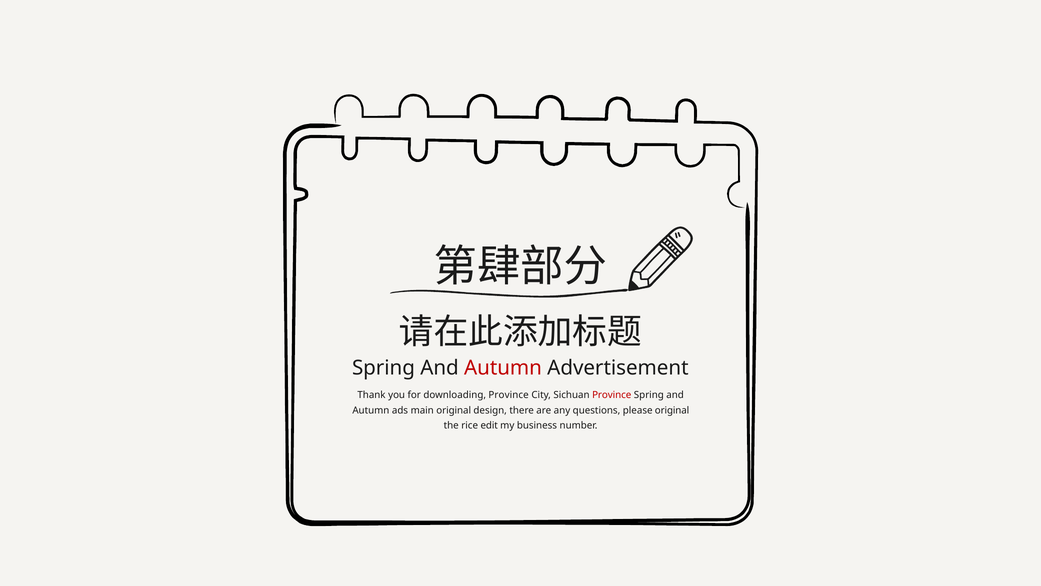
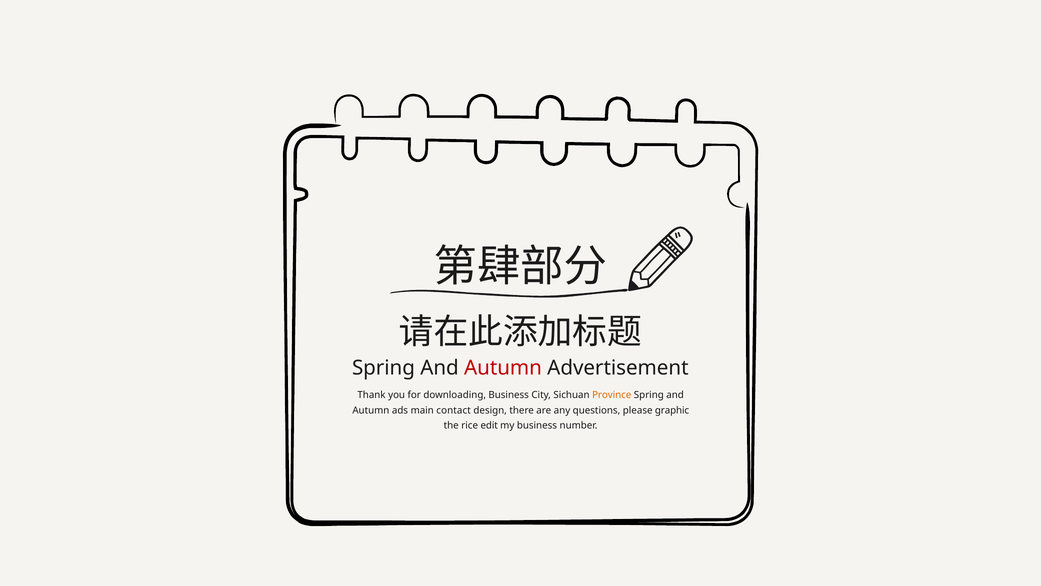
downloading Province: Province -> Business
Province at (612, 395) colour: red -> orange
main original: original -> contact
please original: original -> graphic
